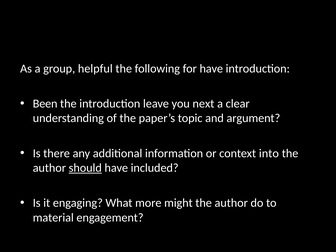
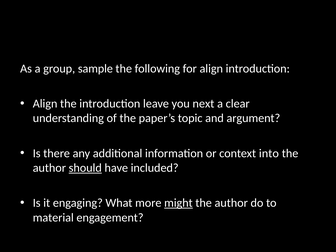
helpful: helpful -> sample
for have: have -> align
Been at (45, 104): Been -> Align
might underline: none -> present
